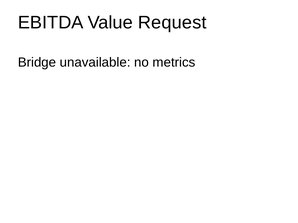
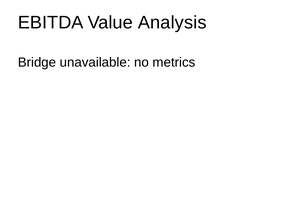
Request: Request -> Analysis
